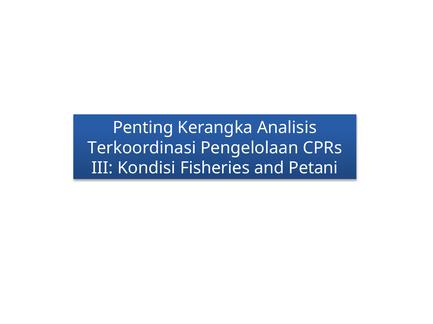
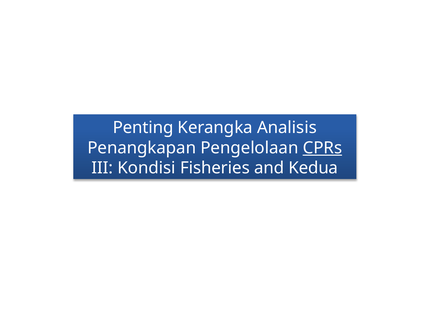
Terkoordinasi: Terkoordinasi -> Penangkapan
CPRs underline: none -> present
Petani: Petani -> Kedua
